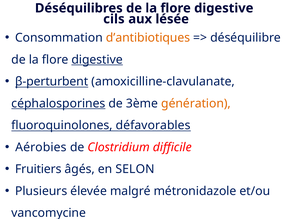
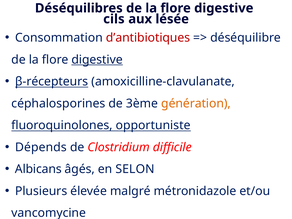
d’antibiotiques colour: orange -> red
β-perturbent: β-perturbent -> β-récepteurs
céphalosporines underline: present -> none
défavorables: défavorables -> opportuniste
Aérobies: Aérobies -> Dépends
Fruitiers: Fruitiers -> Albicans
